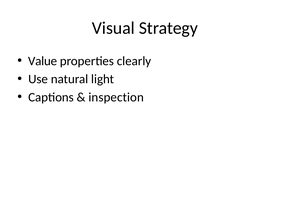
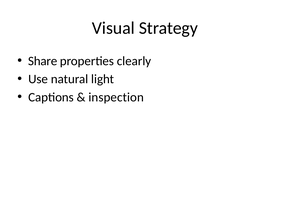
Value: Value -> Share
